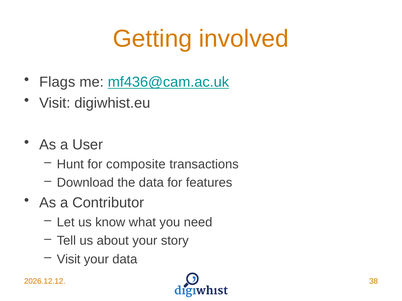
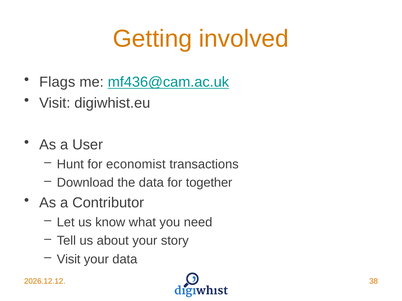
composite: composite -> economist
features: features -> together
